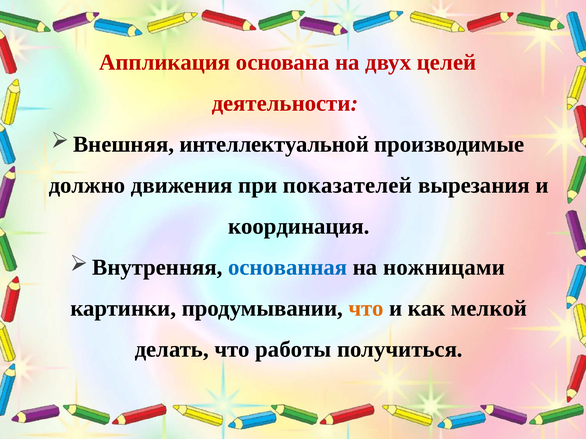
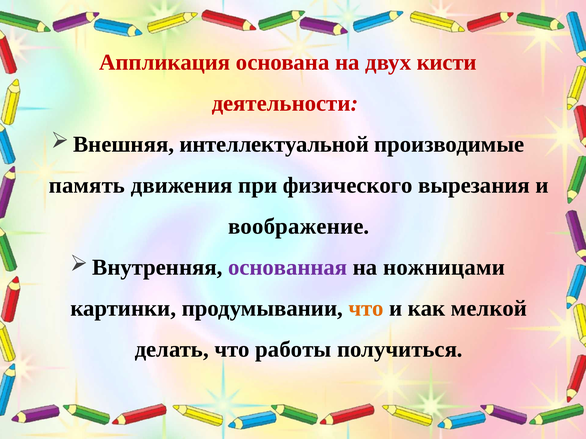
целей: целей -> кисти
должно: должно -> память
показателей: показателей -> физического
координация: координация -> воображение
основанная colour: blue -> purple
